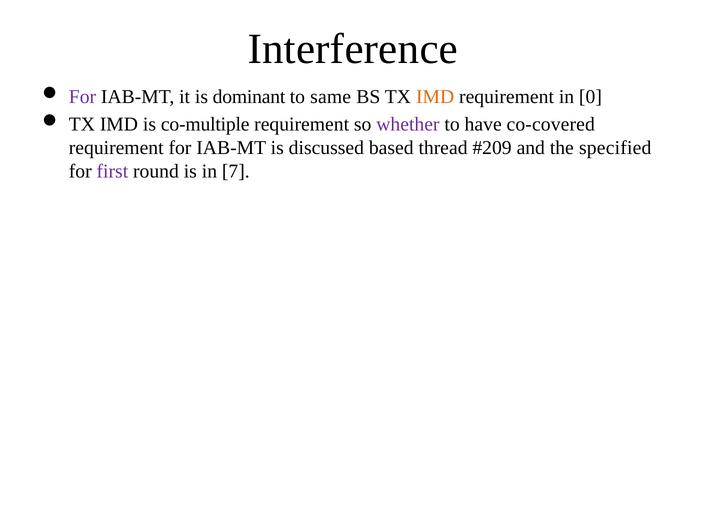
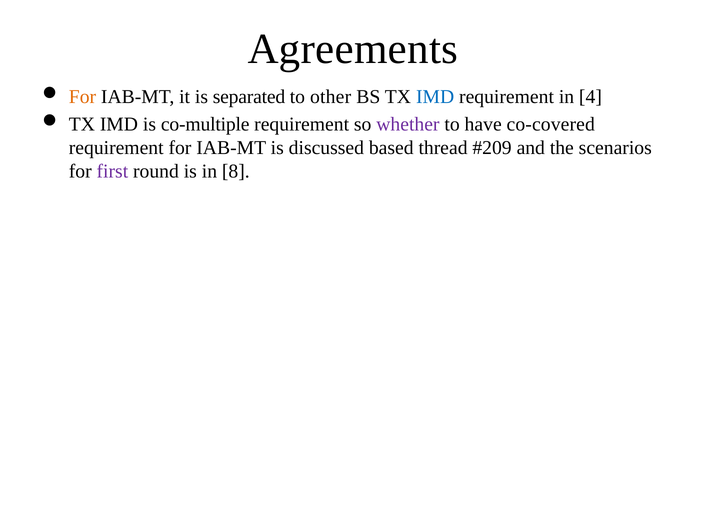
Interference: Interference -> Agreements
For at (82, 97) colour: purple -> orange
dominant: dominant -> separated
same: same -> other
IMD at (435, 97) colour: orange -> blue
0: 0 -> 4
specified: specified -> scenarios
7: 7 -> 8
